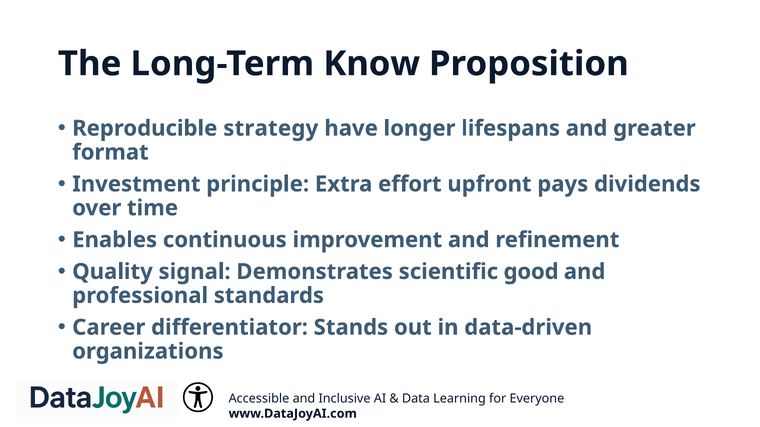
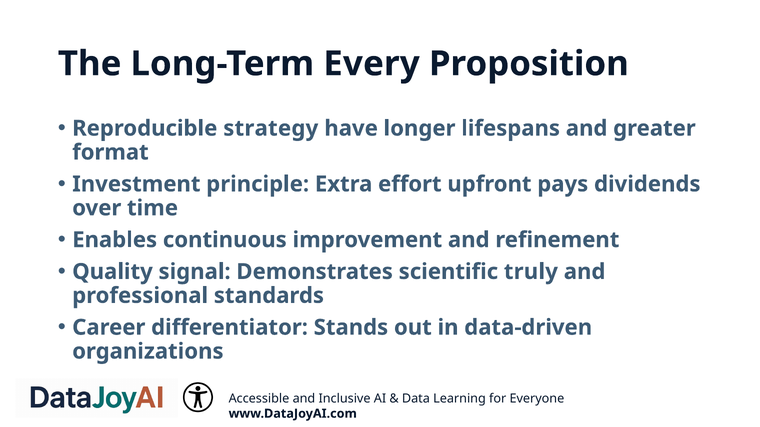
Know: Know -> Every
good: good -> truly
